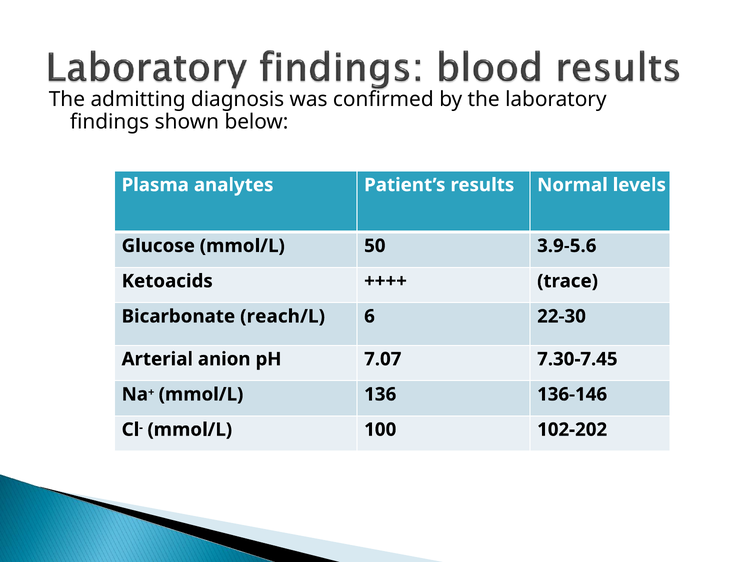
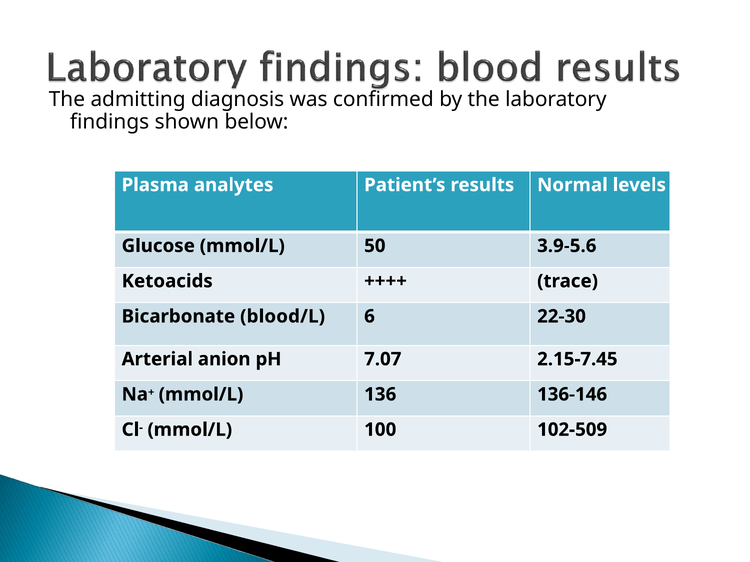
reach/L: reach/L -> blood/L
7.30-7.45: 7.30-7.45 -> 2.15-7.45
102-202: 102-202 -> 102-509
